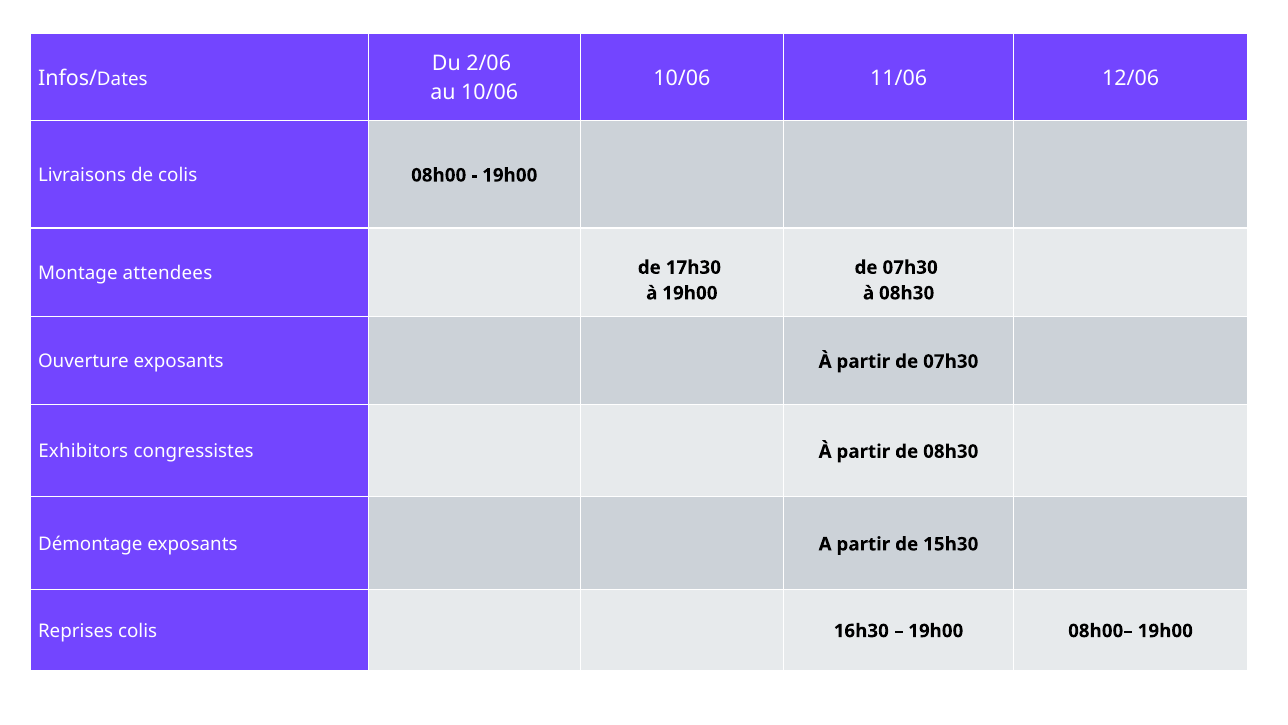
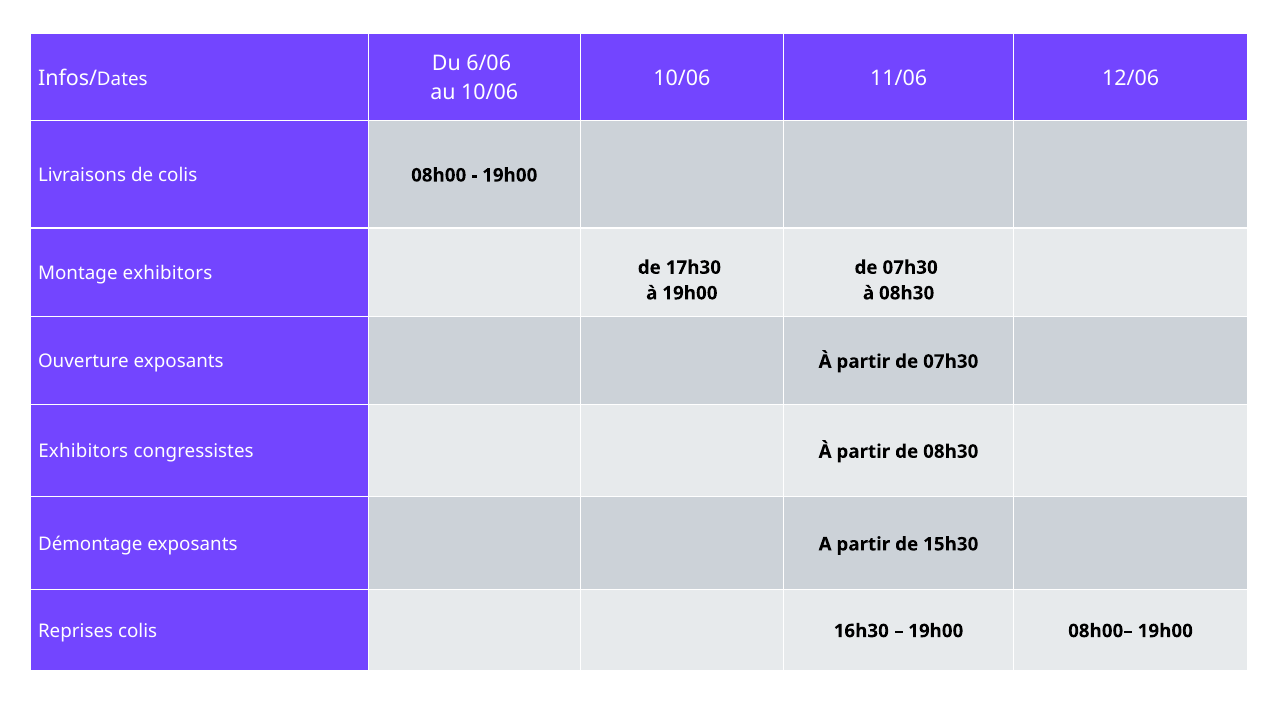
2/06: 2/06 -> 6/06
Montage attendees: attendees -> exhibitors
